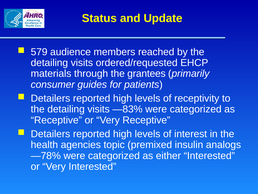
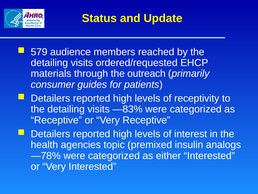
grantees: grantees -> outreach
